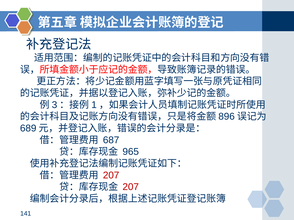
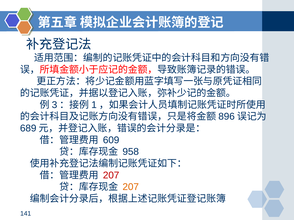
687: 687 -> 609
965: 965 -> 958
207 at (131, 187) colour: red -> orange
